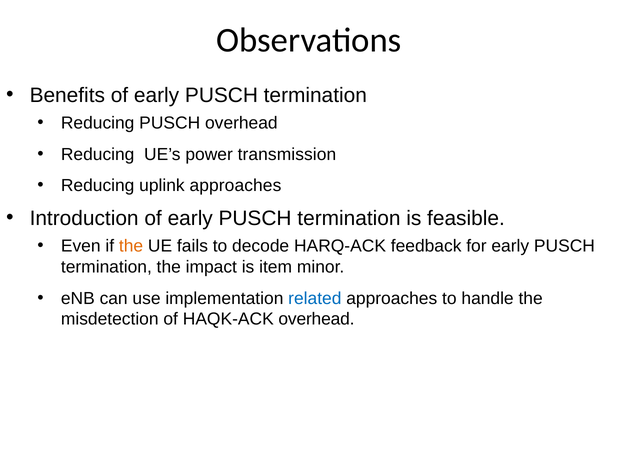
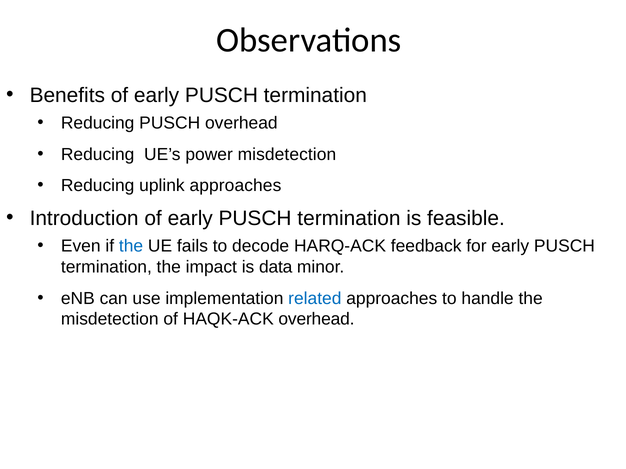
power transmission: transmission -> misdetection
the at (131, 246) colour: orange -> blue
item: item -> data
